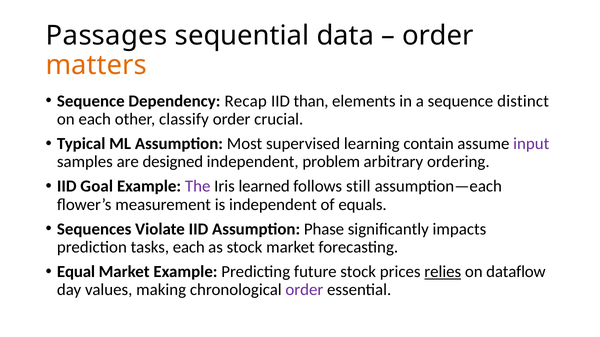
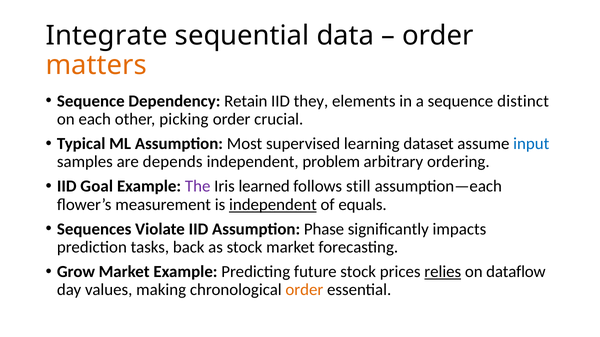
Passages: Passages -> Integrate
Recap: Recap -> Retain
than: than -> they
classify: classify -> picking
contain: contain -> dataset
input colour: purple -> blue
designed: designed -> depends
independent at (273, 205) underline: none -> present
tasks each: each -> back
Equal: Equal -> Grow
order at (304, 290) colour: purple -> orange
